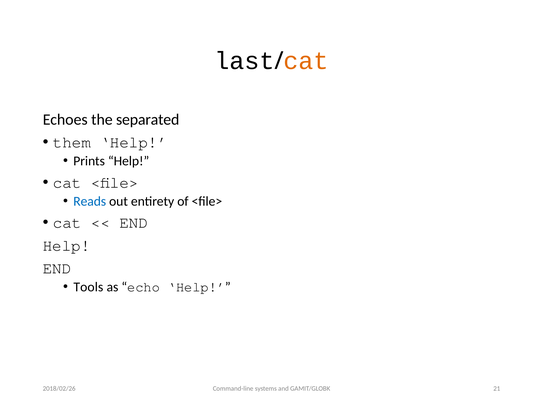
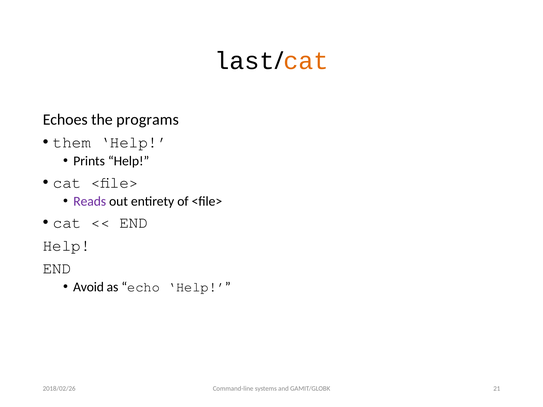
separated: separated -> programs
Reads colour: blue -> purple
Tools: Tools -> Avoid
